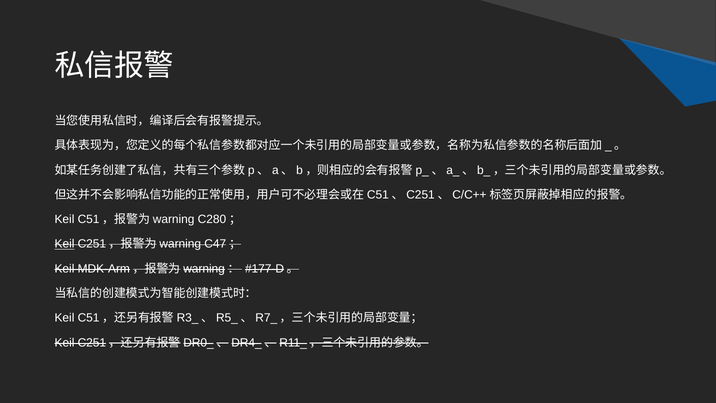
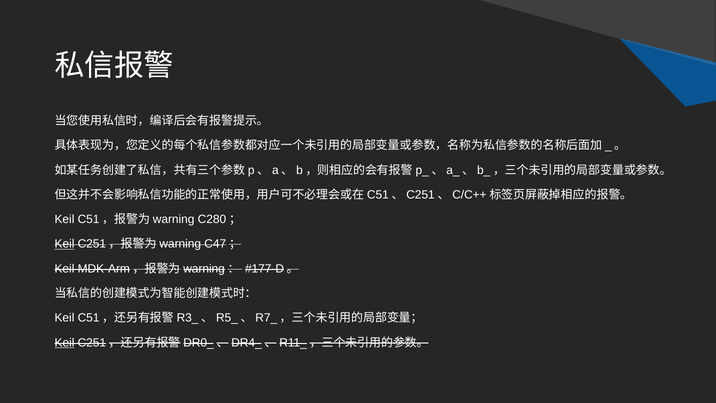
Keil at (65, 342) underline: none -> present
